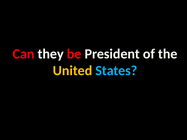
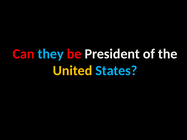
they colour: white -> light blue
